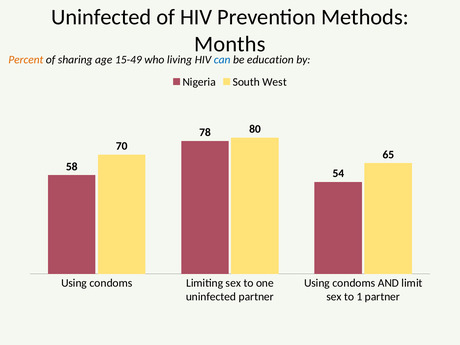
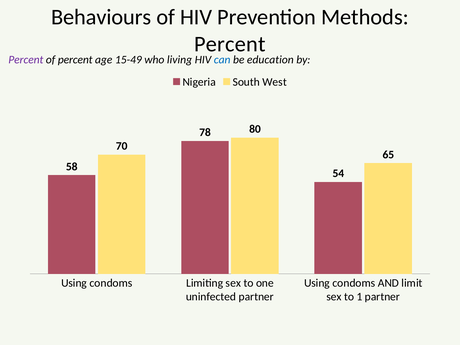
Uninfected at (101, 17): Uninfected -> Behaviours
Months at (230, 44): Months -> Percent
Percent at (26, 60) colour: orange -> purple
of sharing: sharing -> percent
